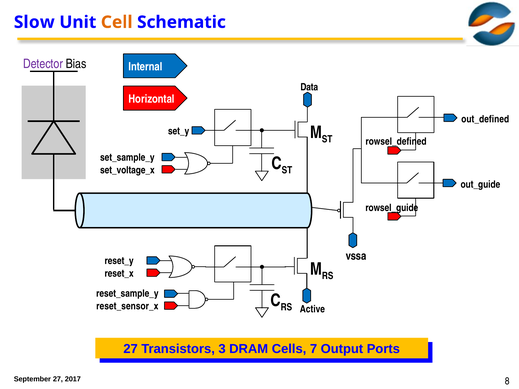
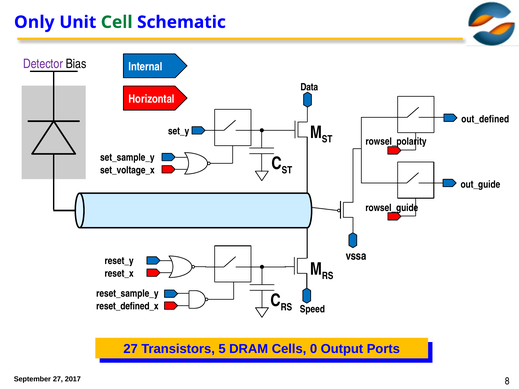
Slow: Slow -> Only
Cell colour: orange -> green
rowsel_defined: rowsel_defined -> rowsel_polarity
reset_sensor_x: reset_sensor_x -> reset_defined_x
Active: Active -> Speed
3: 3 -> 5
7: 7 -> 0
